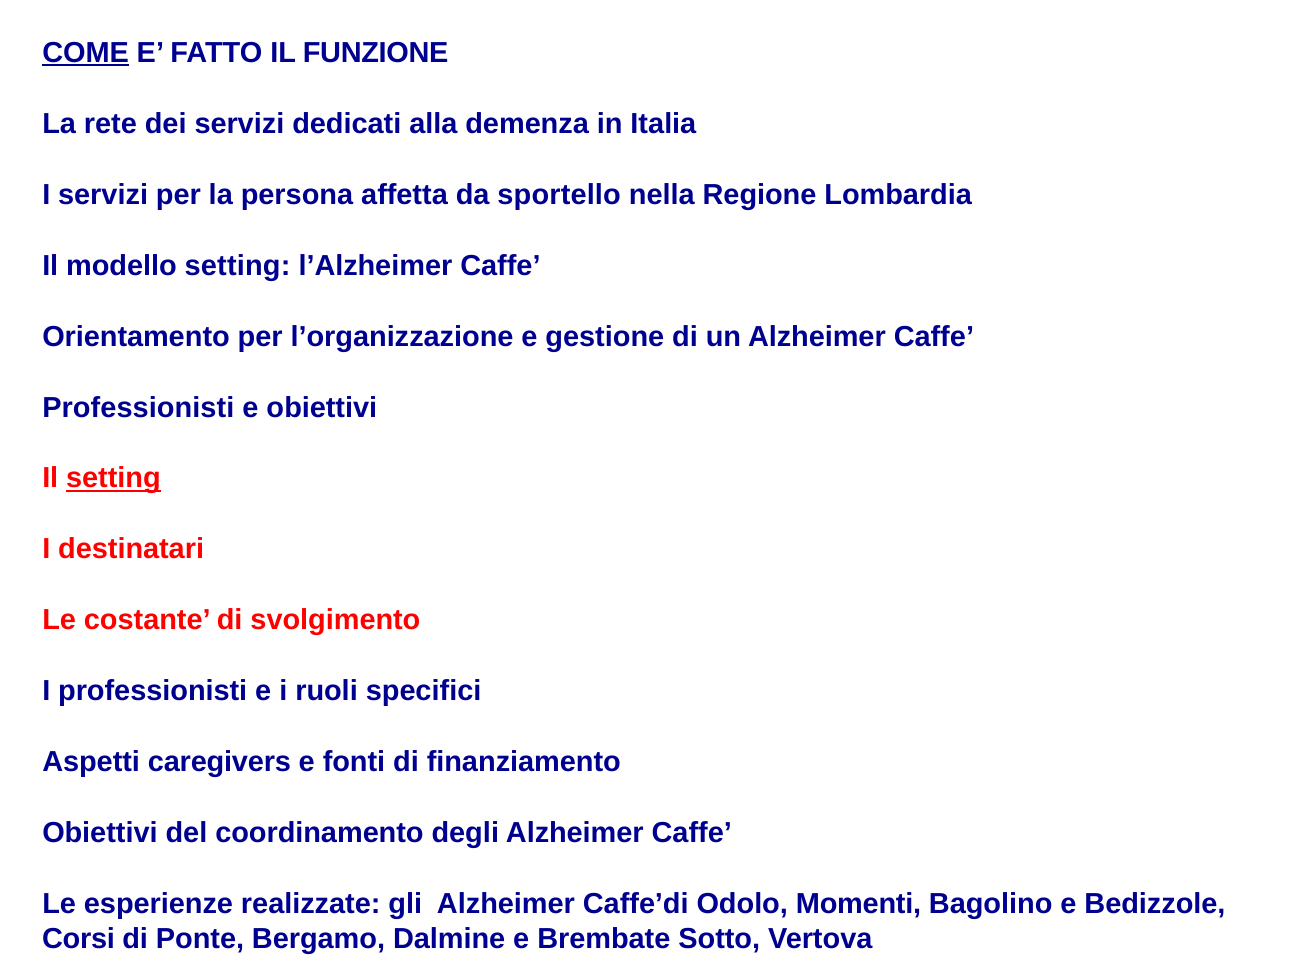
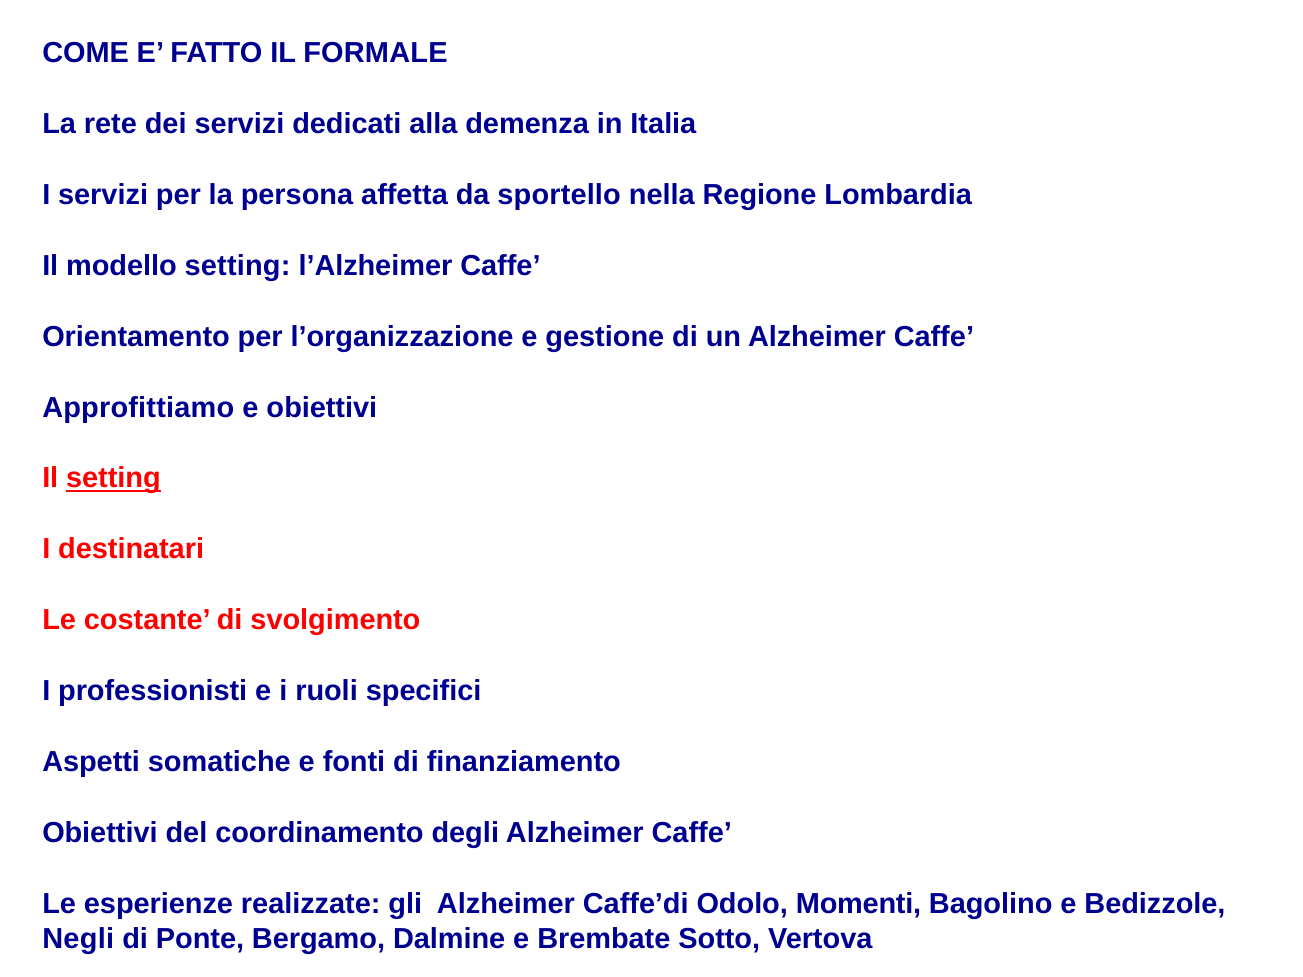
COME underline: present -> none
FUNZIONE: FUNZIONE -> FORMALE
Professionisti at (138, 408): Professionisti -> Approfittiamo
caregivers: caregivers -> somatiche
Corsi: Corsi -> Negli
